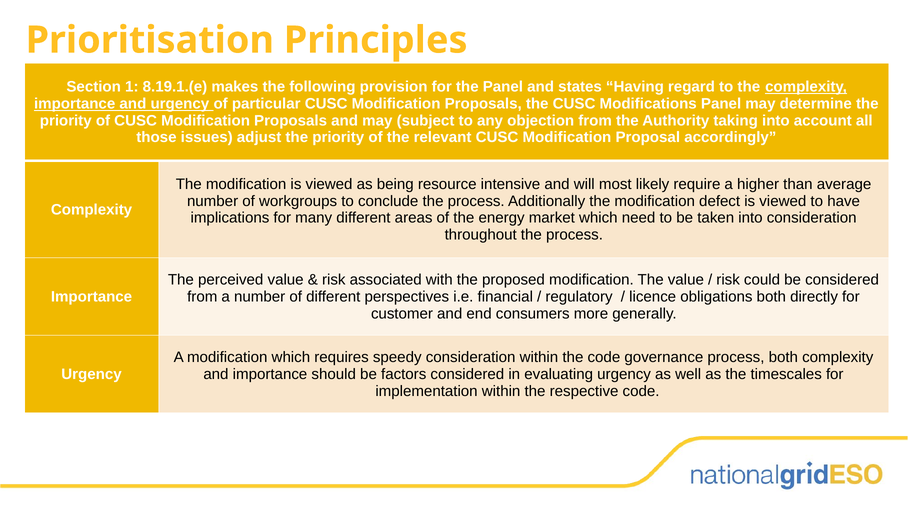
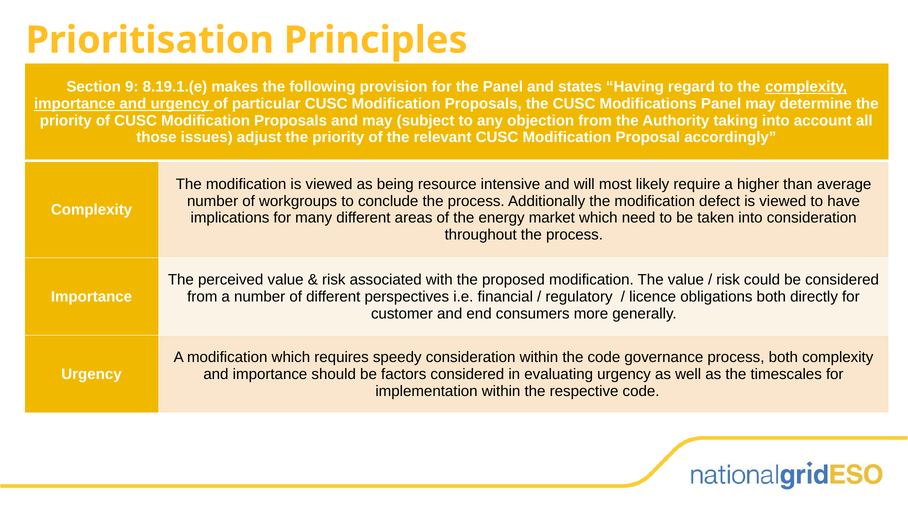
1: 1 -> 9
